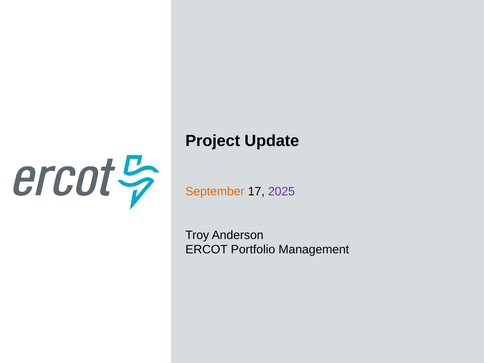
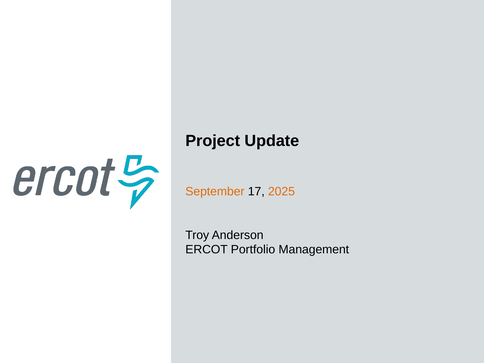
2025 colour: purple -> orange
